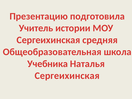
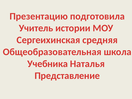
Сергеихинская at (67, 76): Сергеихинская -> Представление
